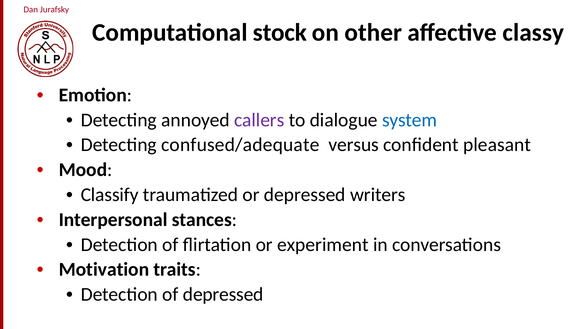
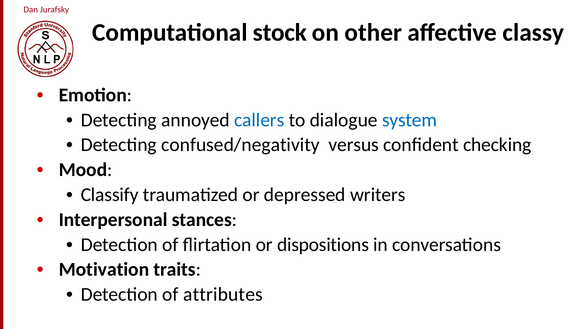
callers colour: purple -> blue
confused/adequate: confused/adequate -> confused/negativity
pleasant: pleasant -> checking
experiment: experiment -> dispositions
of depressed: depressed -> attributes
